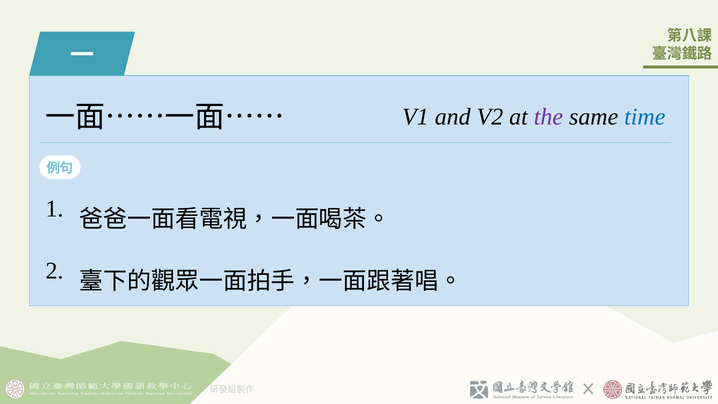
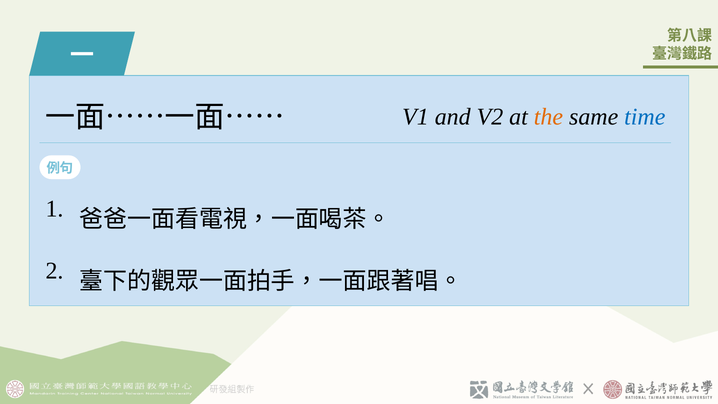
the colour: purple -> orange
